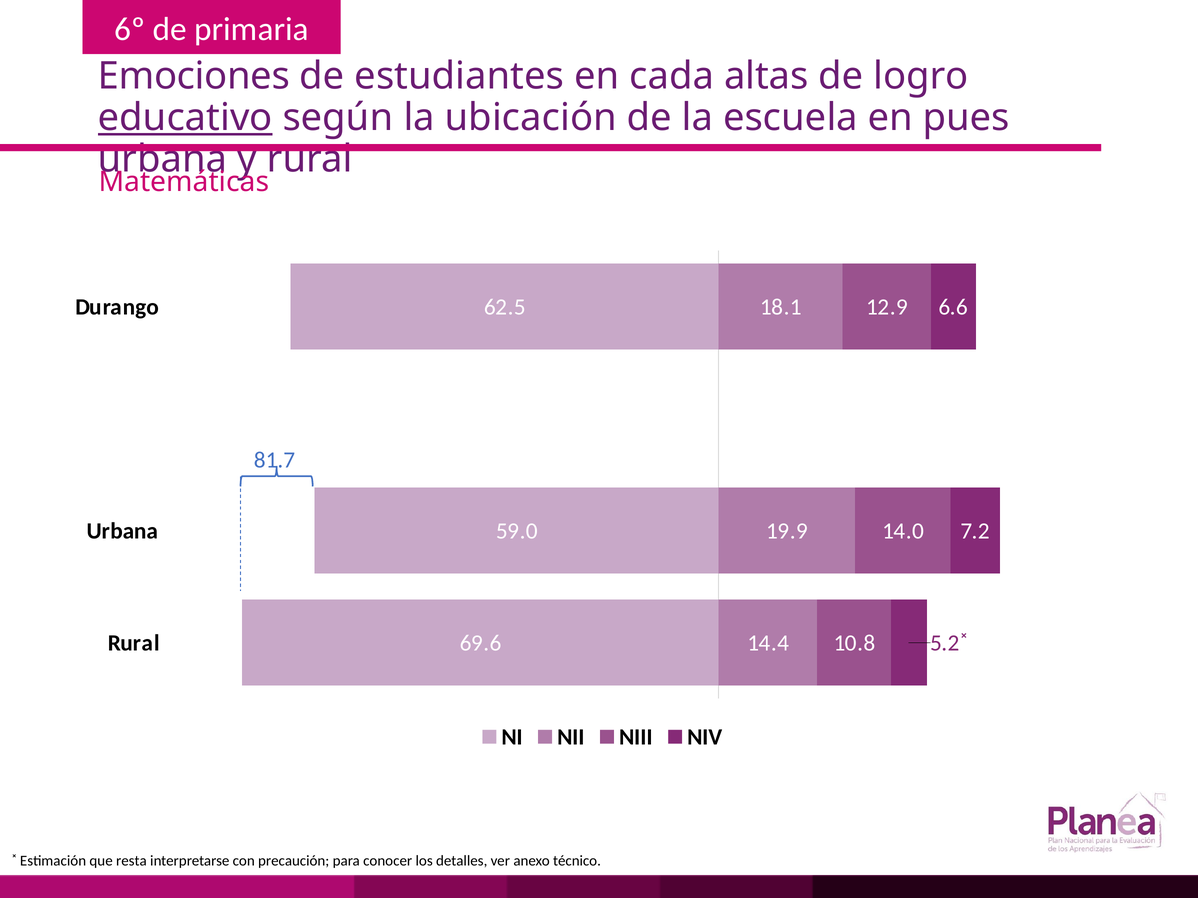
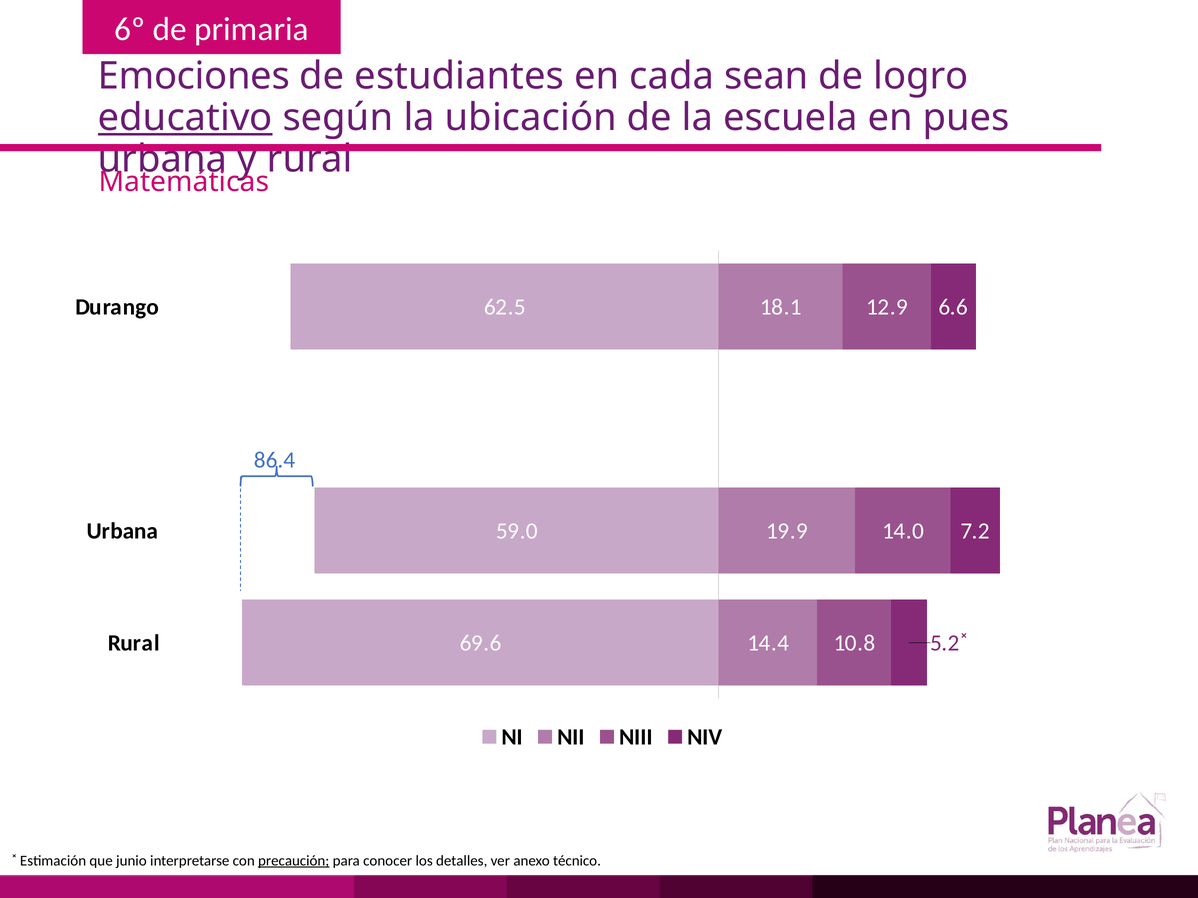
altas: altas -> sean
81.7: 81.7 -> 86.4
resta: resta -> junio
precaución underline: none -> present
